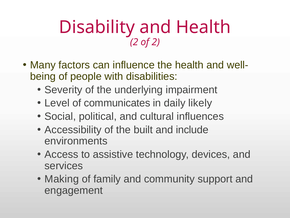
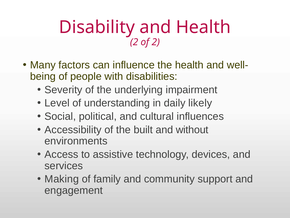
communicates: communicates -> understanding
include: include -> without
